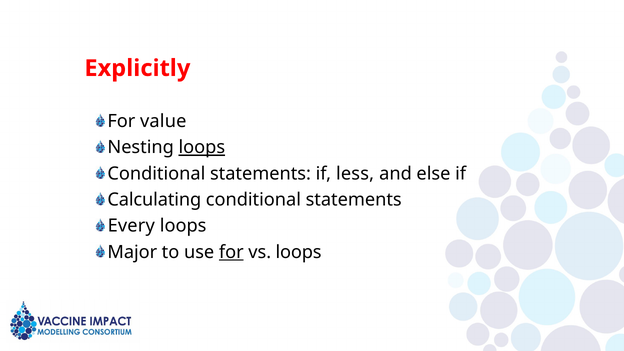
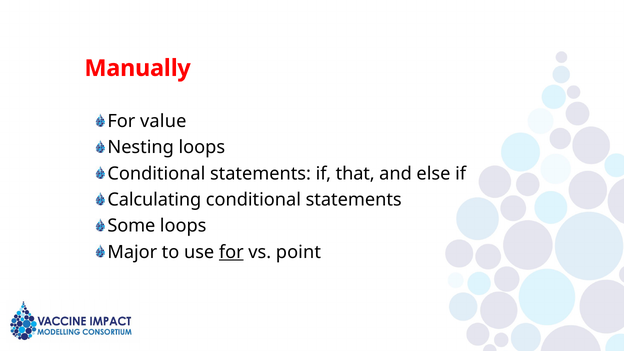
Explicitly: Explicitly -> Manually
loops at (202, 147) underline: present -> none
less: less -> that
Every: Every -> Some
vs loops: loops -> point
